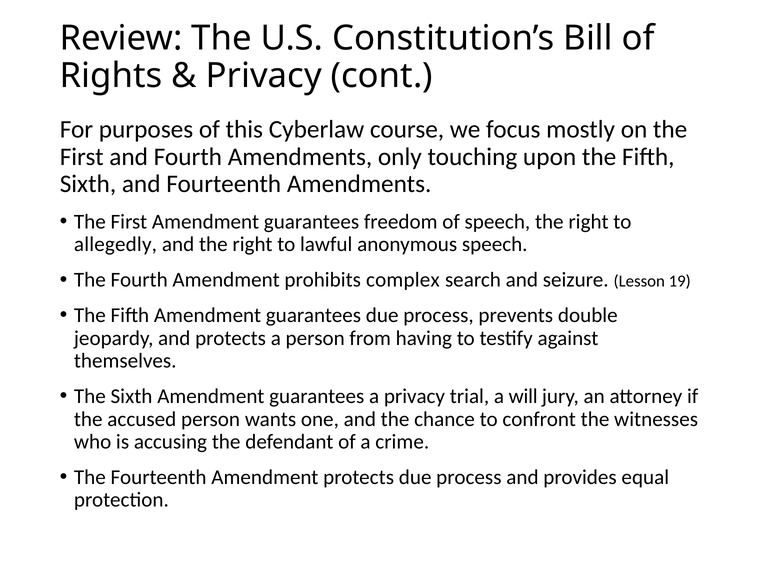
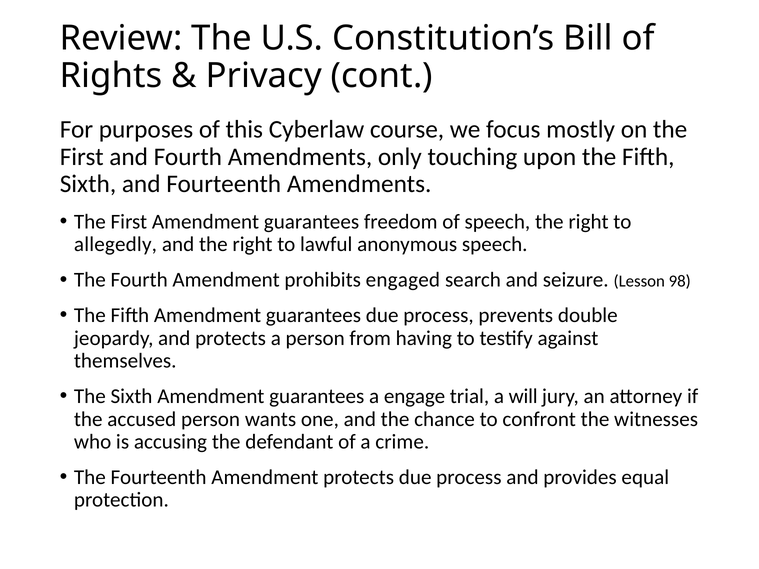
complex: complex -> engaged
19: 19 -> 98
a privacy: privacy -> engage
